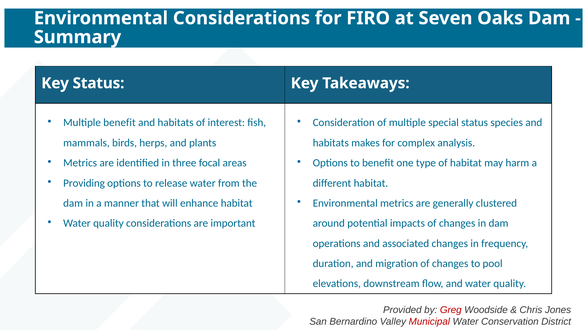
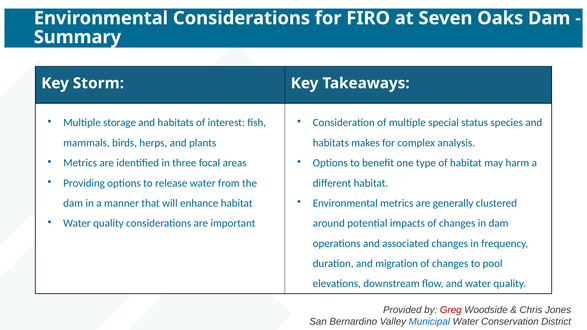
Key Status: Status -> Storm
Multiple benefit: benefit -> storage
Municipal colour: red -> blue
